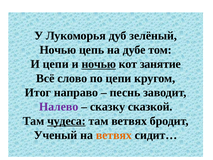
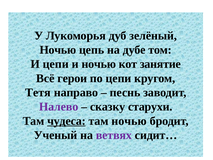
ночью at (99, 64) underline: present -> none
слово: слово -> герои
Итог: Итог -> Тетя
сказкой: сказкой -> старухи
там ветвях: ветвях -> ночью
ветвях at (114, 135) colour: orange -> purple
